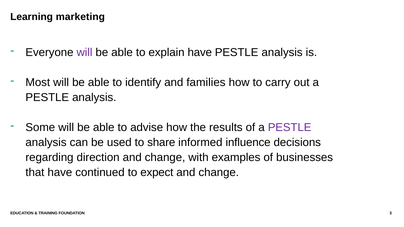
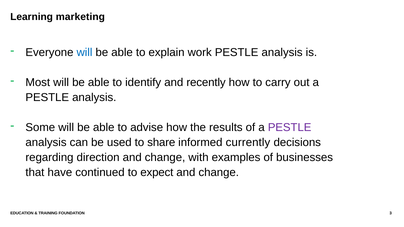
will at (84, 53) colour: purple -> blue
explain have: have -> work
families: families -> recently
influence: influence -> currently
